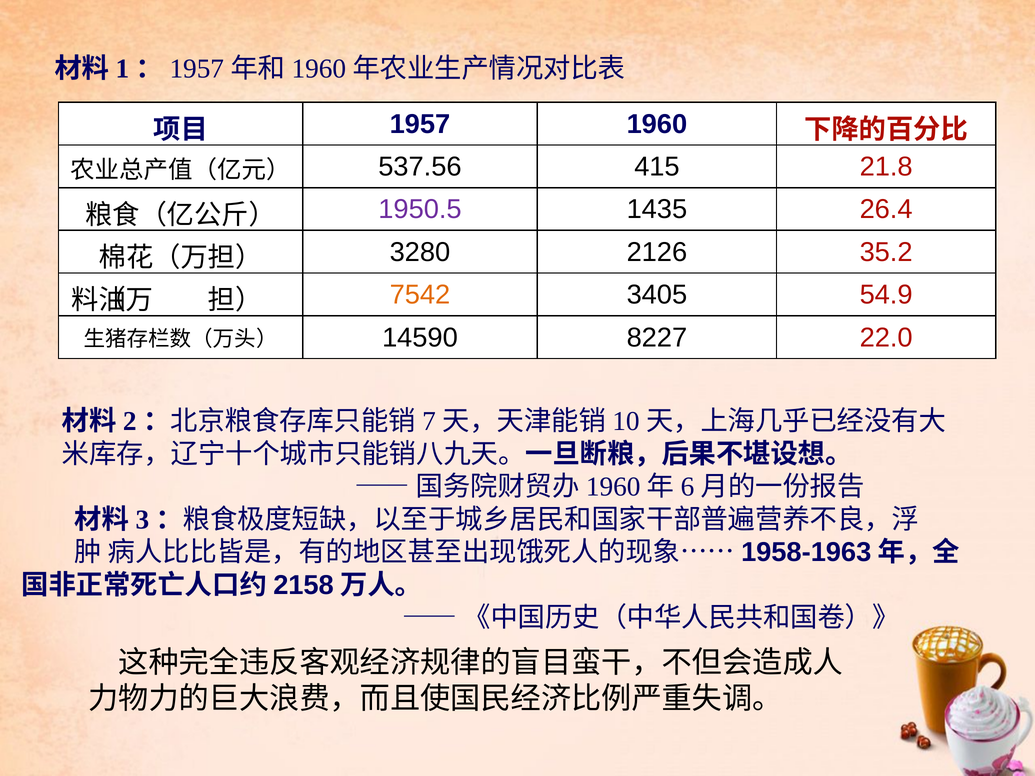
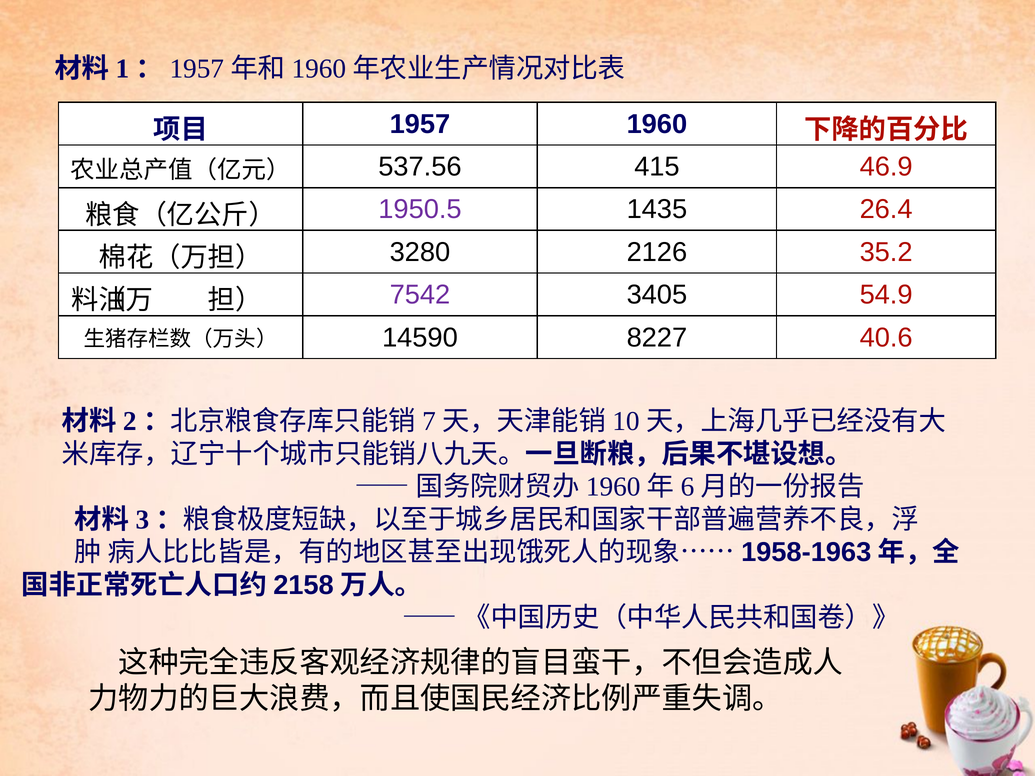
21.8: 21.8 -> 46.9
7542 colour: orange -> purple
22.0: 22.0 -> 40.6
